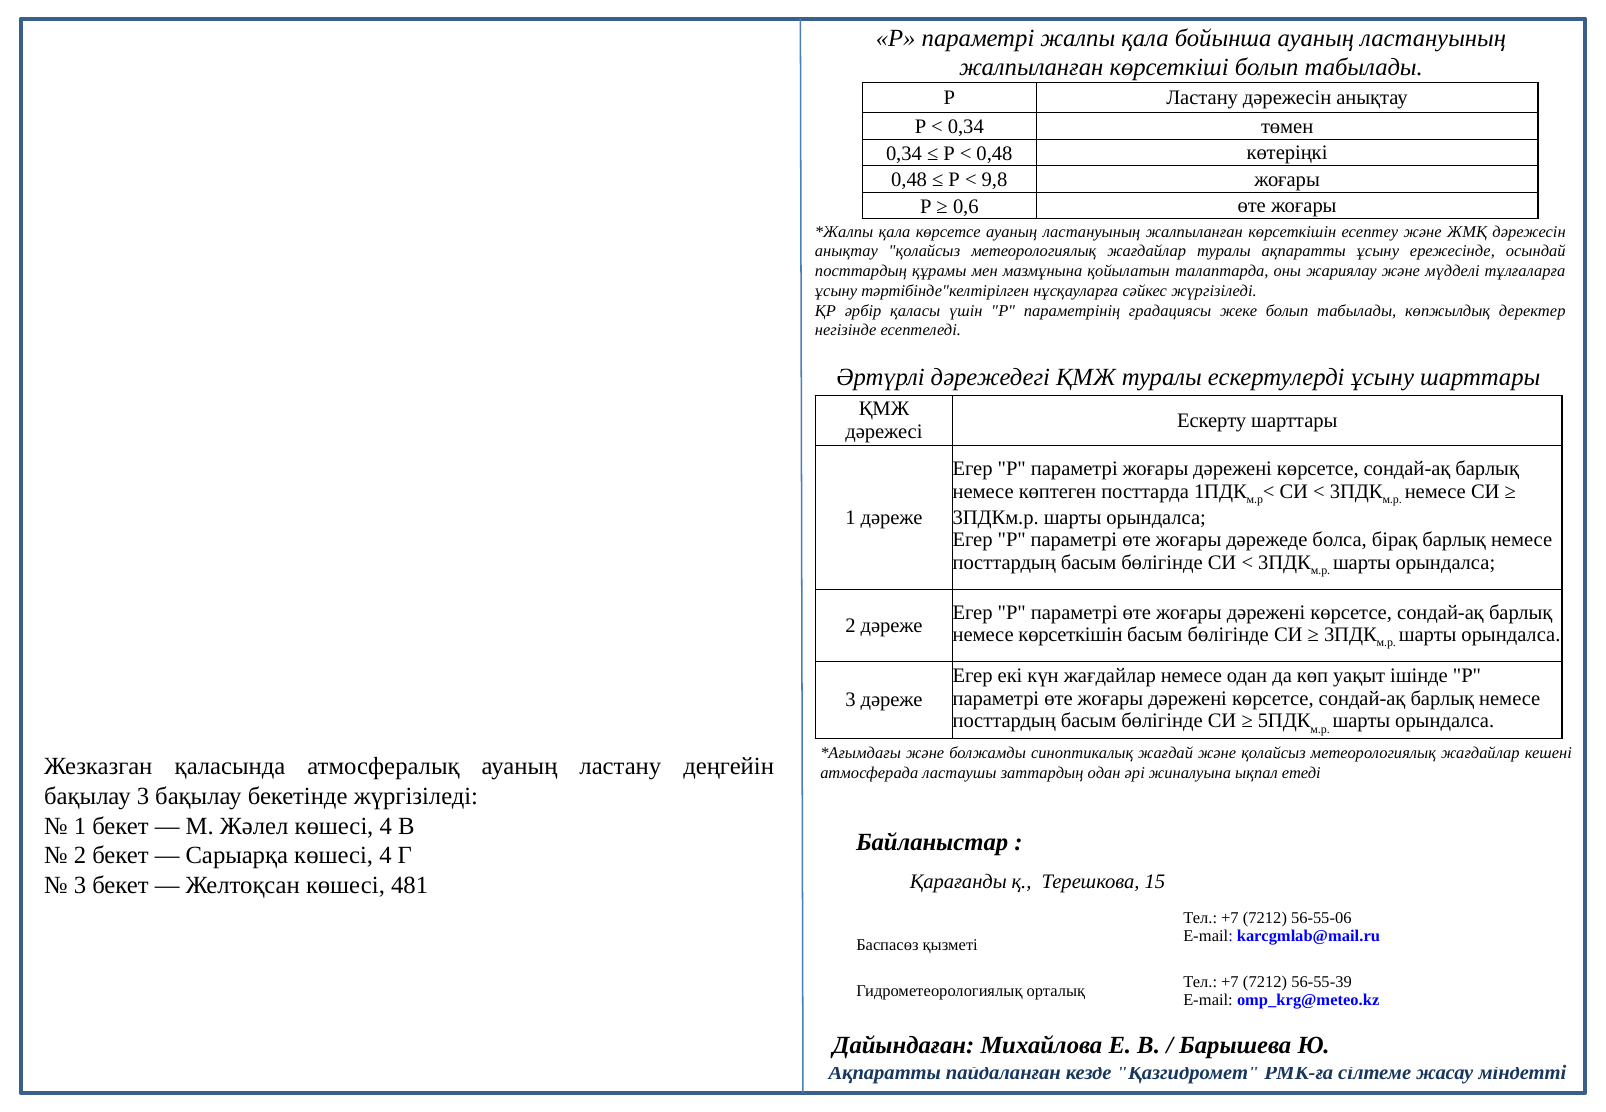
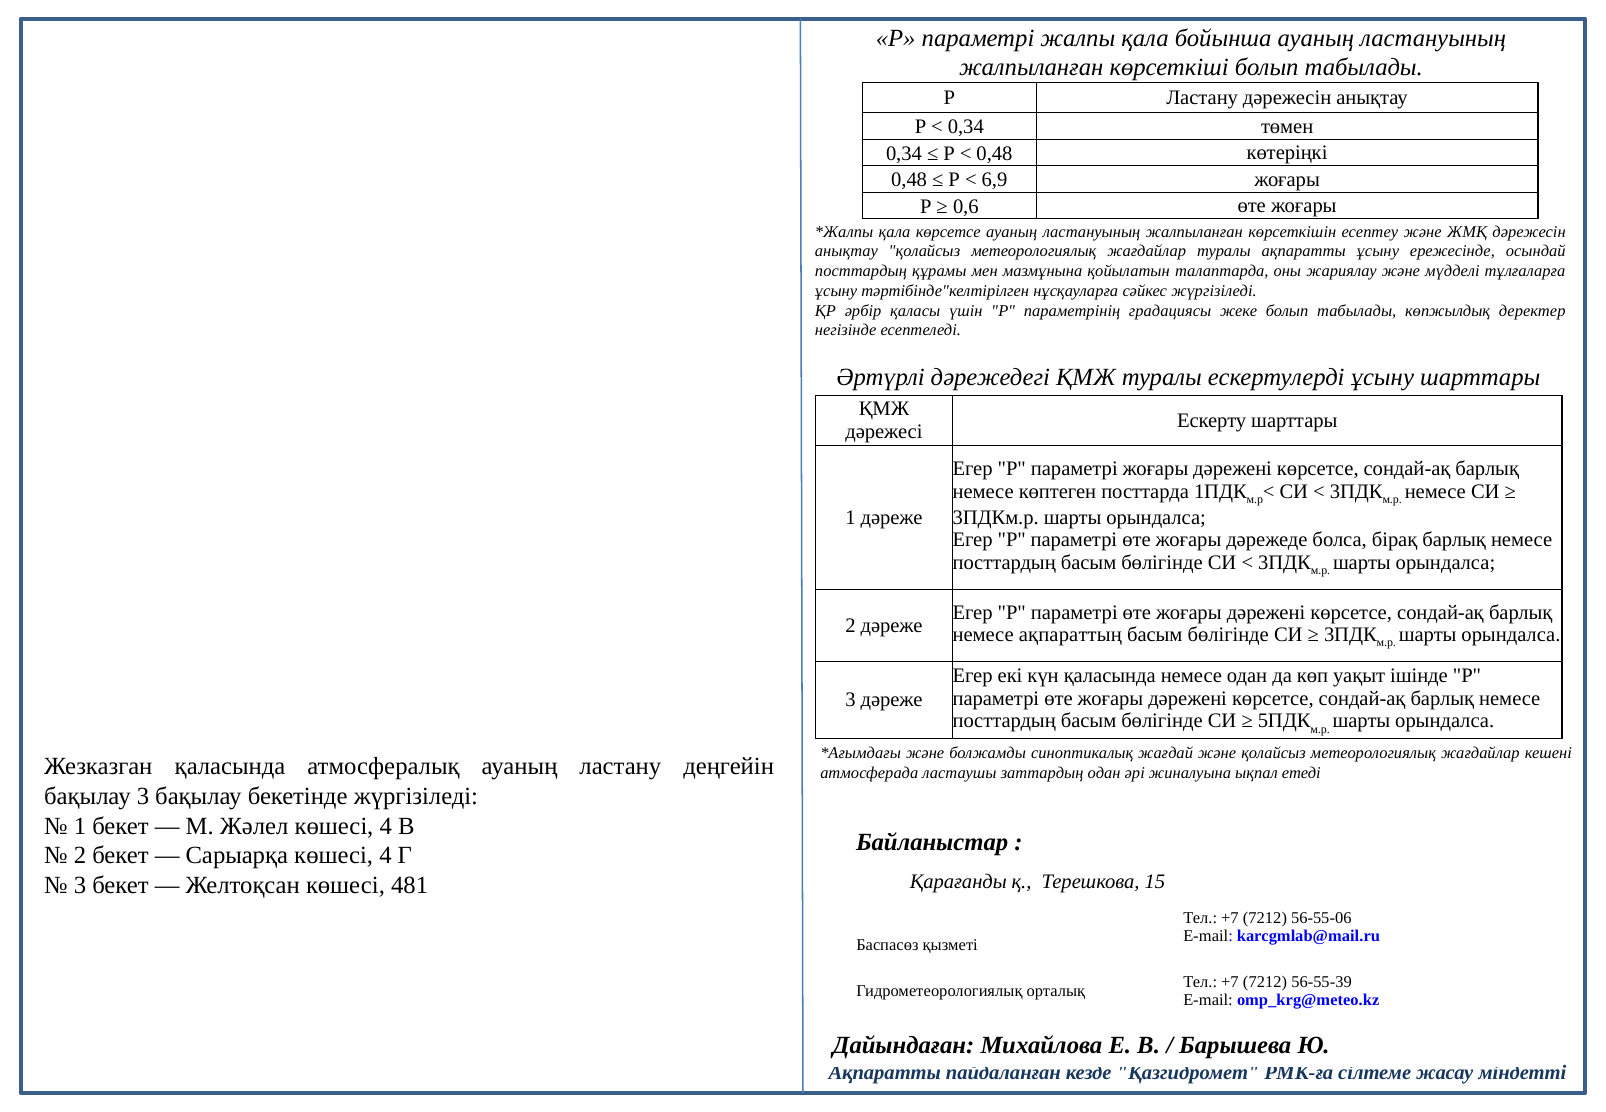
9,8: 9,8 -> 6,9
немесе көрсеткішін: көрсеткішін -> ақпараттың
күн жағдайлар: жағдайлар -> қаласында
